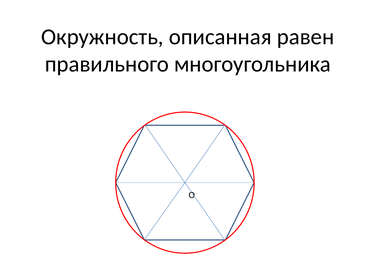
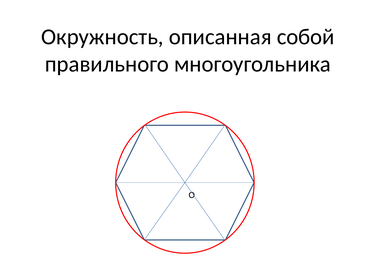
равен: равен -> собой
